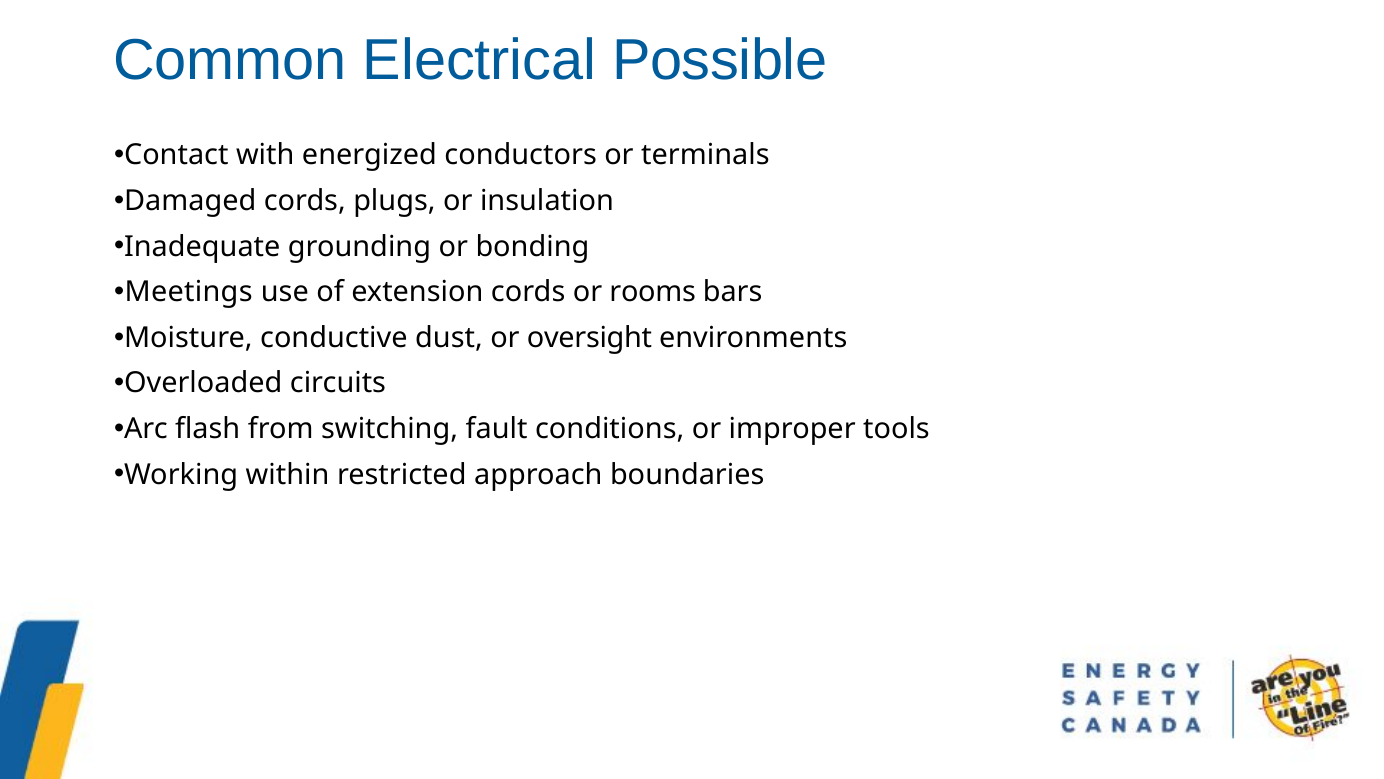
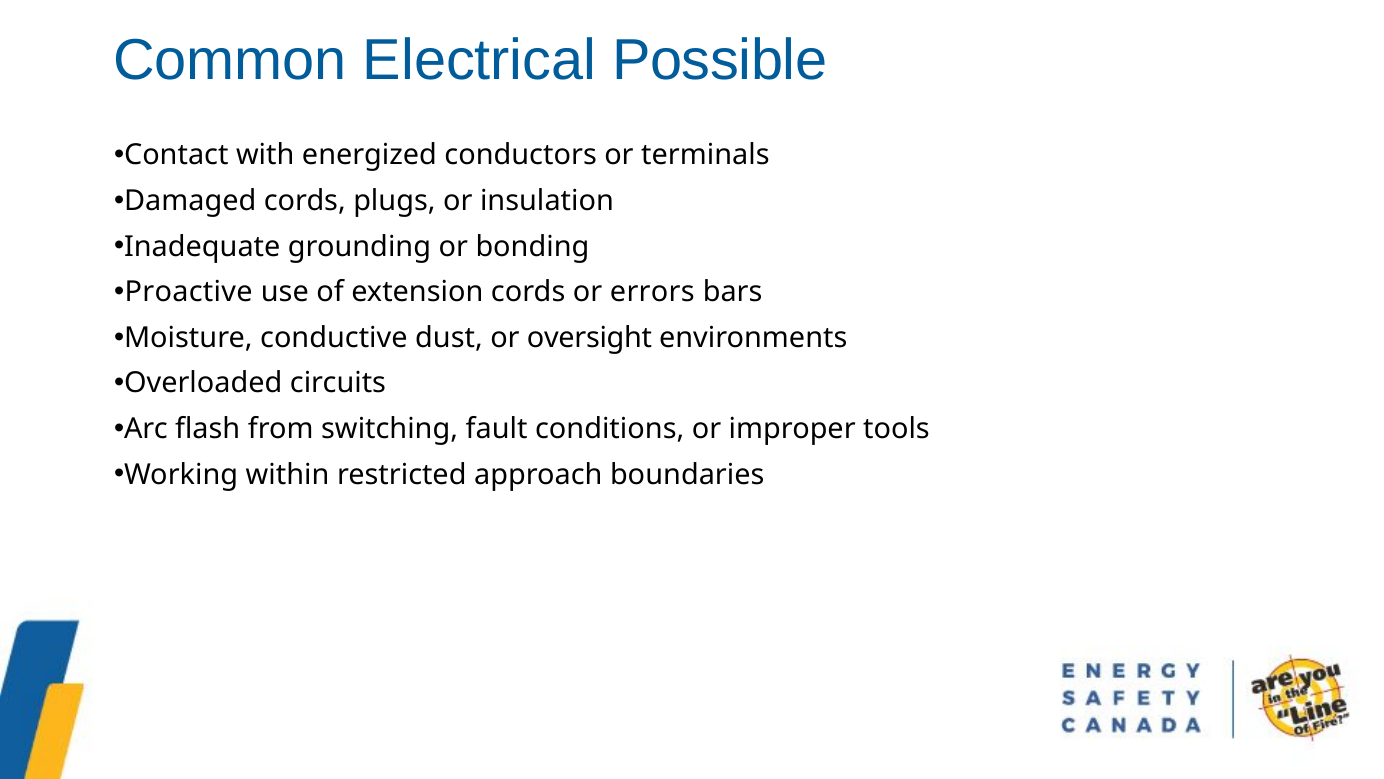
Meetings: Meetings -> Proactive
rooms: rooms -> errors
